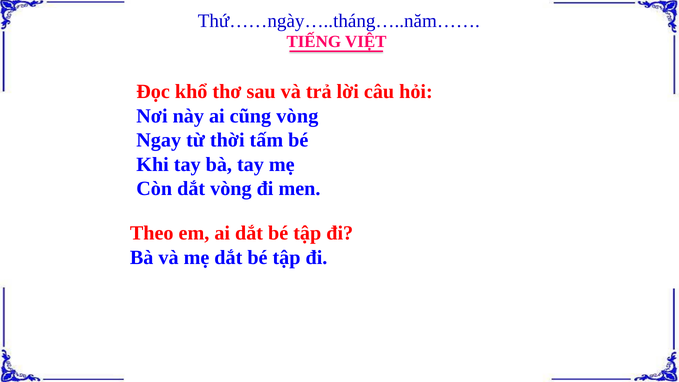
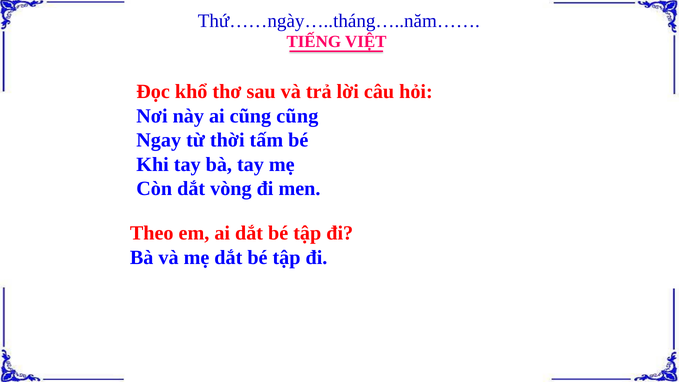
cũng vòng: vòng -> cũng
